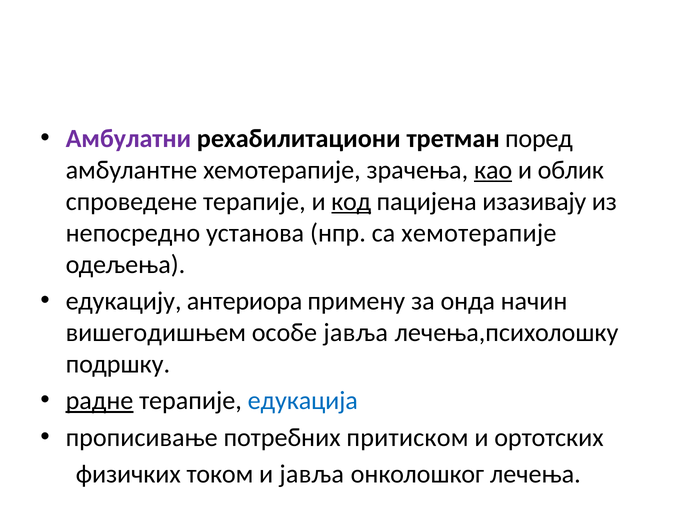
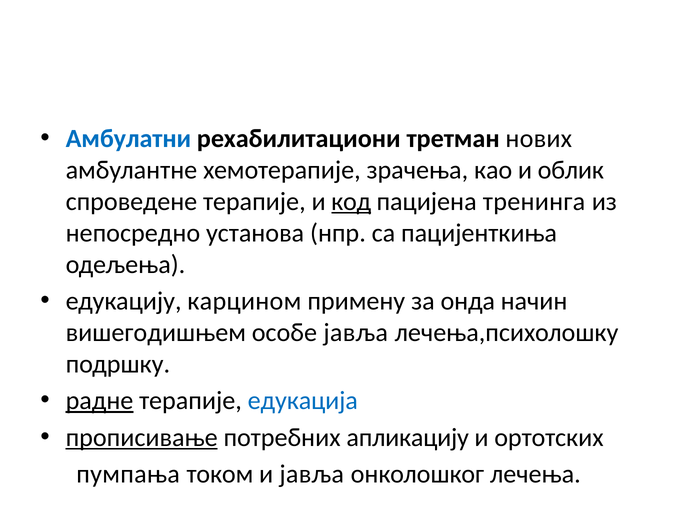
Амбулатни colour: purple -> blue
поред: поред -> нових
као underline: present -> none
изазивају: изазивају -> тренинга
са хемотерапије: хемотерапије -> пацијенткиња
антериора: антериора -> карцином
прописивање underline: none -> present
притиском: притиском -> апликацију
физичких: физичких -> пумпања
